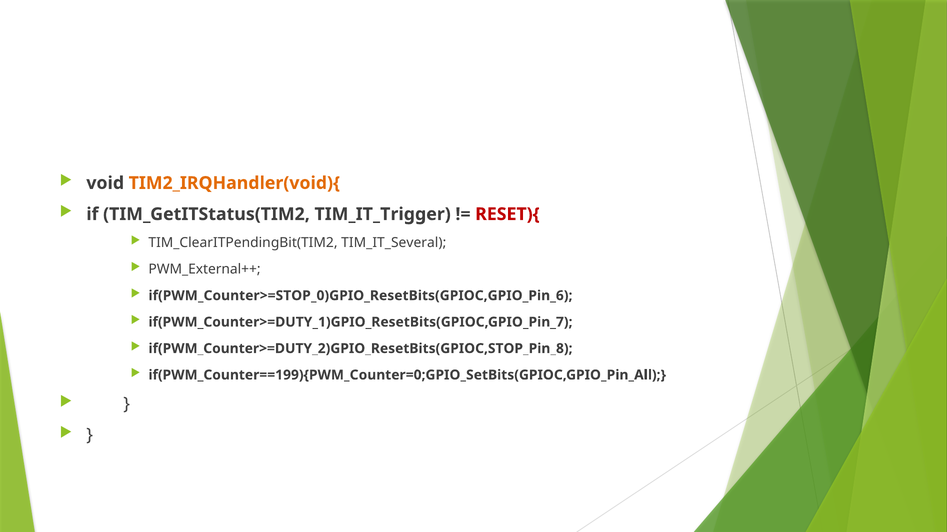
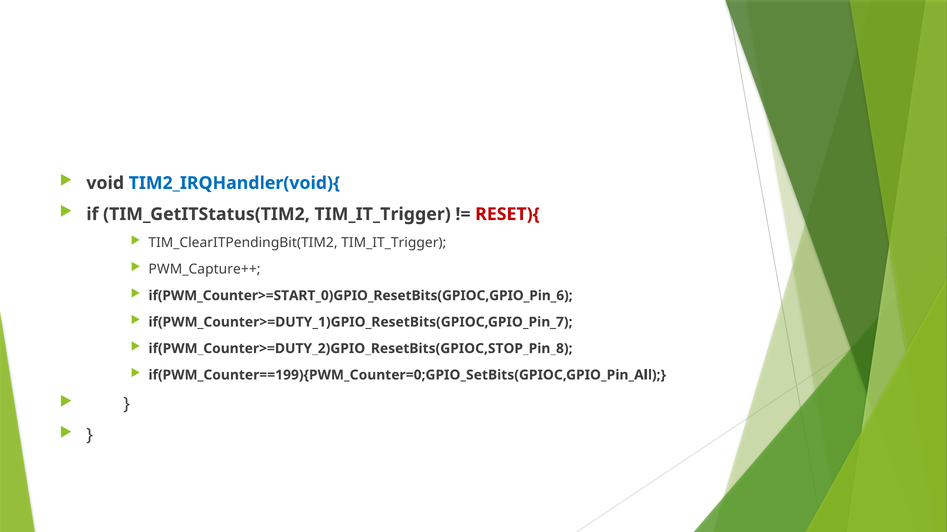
TIM2_IRQHandler(void){ colour: orange -> blue
TIM_ClearITPendingBit(TIM2 TIM_IT_Several: TIM_IT_Several -> TIM_IT_Trigger
PWM_External++: PWM_External++ -> PWM_Capture++
if(PWM_Counter>=STOP_0)GPIO_ResetBits(GPIOC,GPIO_Pin_6: if(PWM_Counter>=STOP_0)GPIO_ResetBits(GPIOC,GPIO_Pin_6 -> if(PWM_Counter>=START_0)GPIO_ResetBits(GPIOC,GPIO_Pin_6
